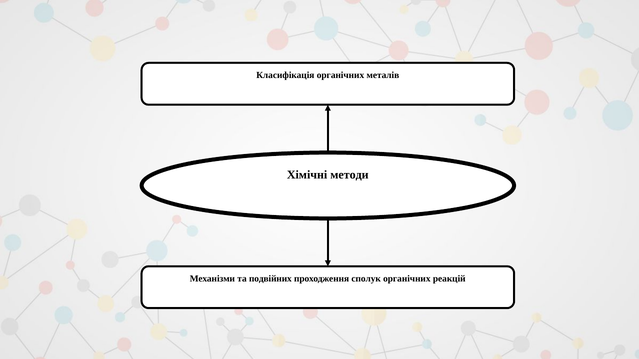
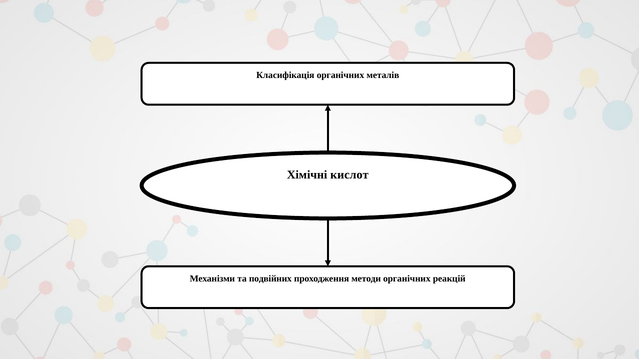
методи: методи -> кислот
сполук: сполук -> методи
